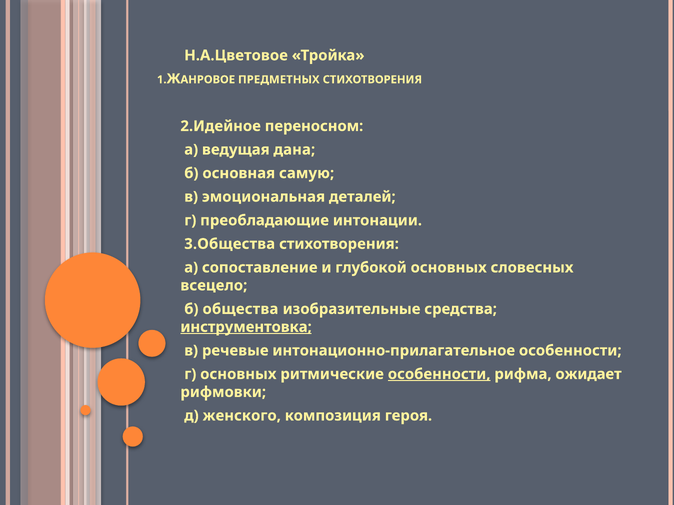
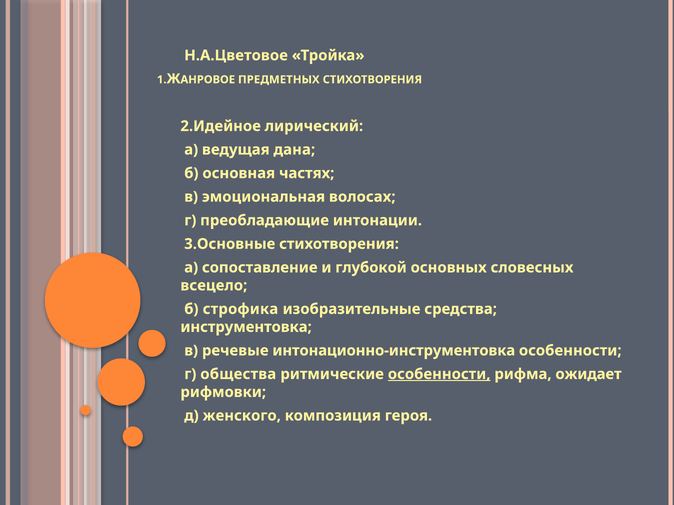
переносном: переносном -> лирический
самую: самую -> частях
деталей: деталей -> волосах
3.Общества: 3.Общества -> 3.Основные
общества: общества -> строфика
инструментовка underline: present -> none
интонационно-прилагательное: интонационно-прилагательное -> интонационно-инструментовка
г основных: основных -> общества
